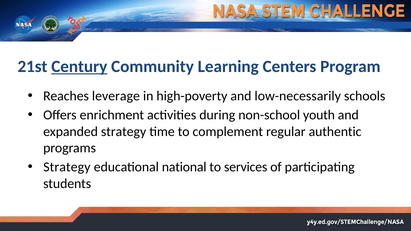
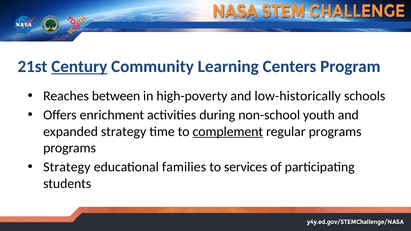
leverage: leverage -> between
low-necessarily: low-necessarily -> low-historically
complement underline: none -> present
regular authentic: authentic -> programs
national: national -> families
